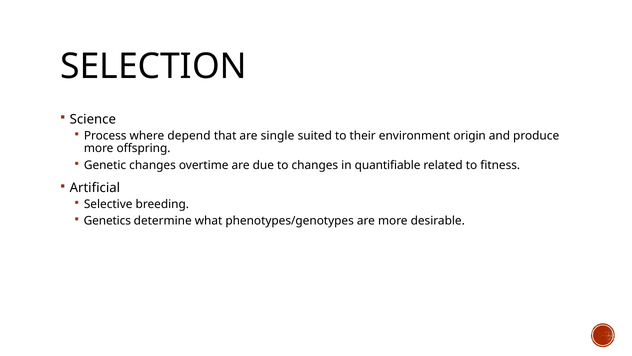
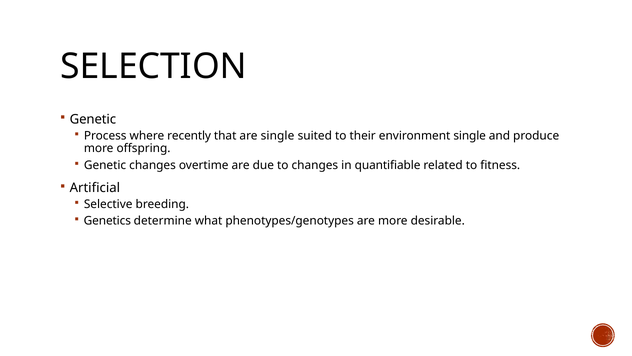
Science at (93, 119): Science -> Genetic
depend: depend -> recently
environment origin: origin -> single
